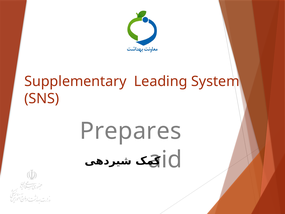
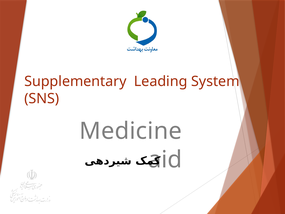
Prepares: Prepares -> Medicine
